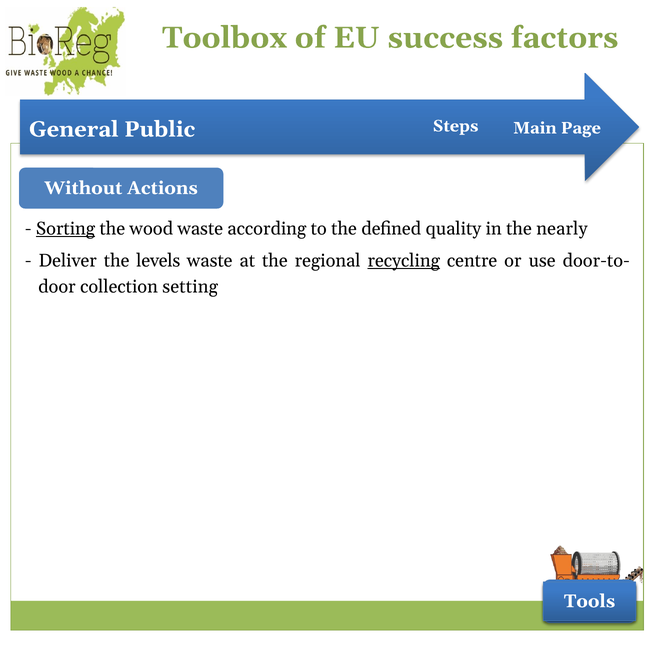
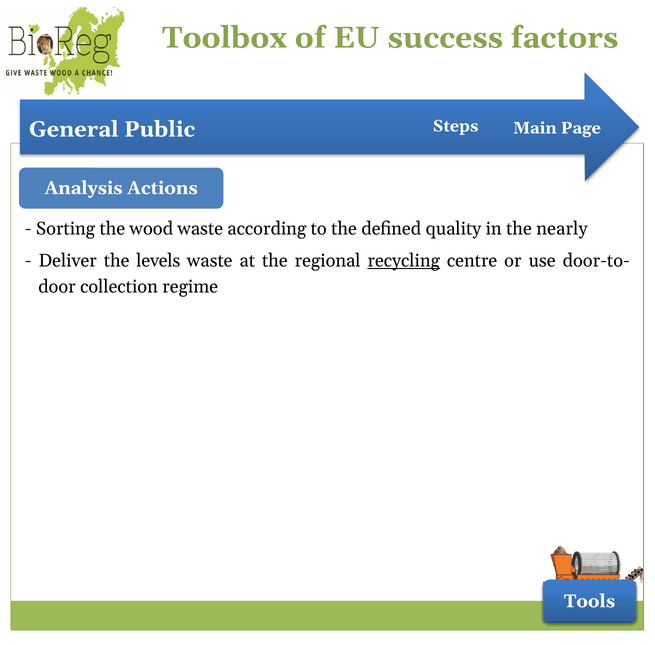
Without: Without -> Analysis
Sorting underline: present -> none
setting: setting -> regime
